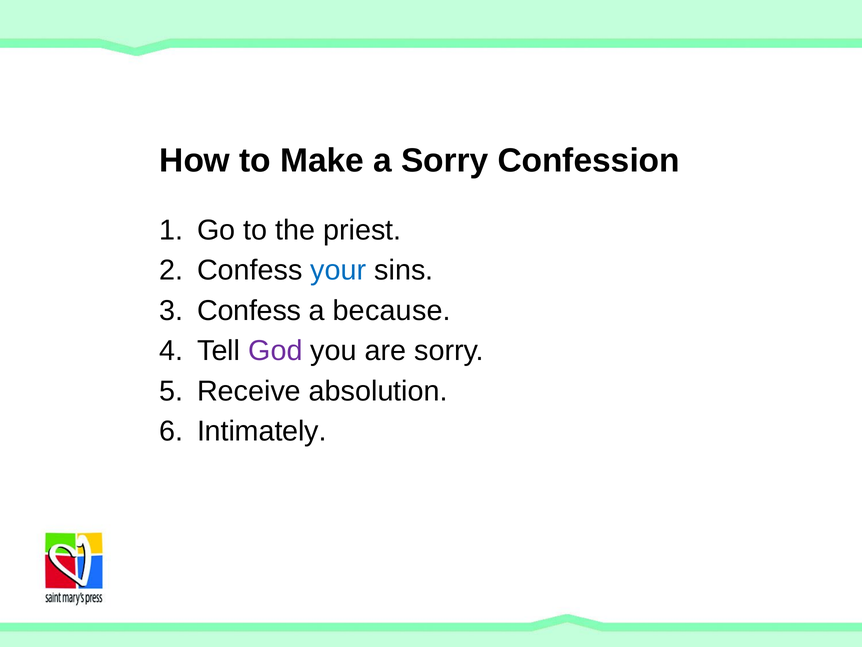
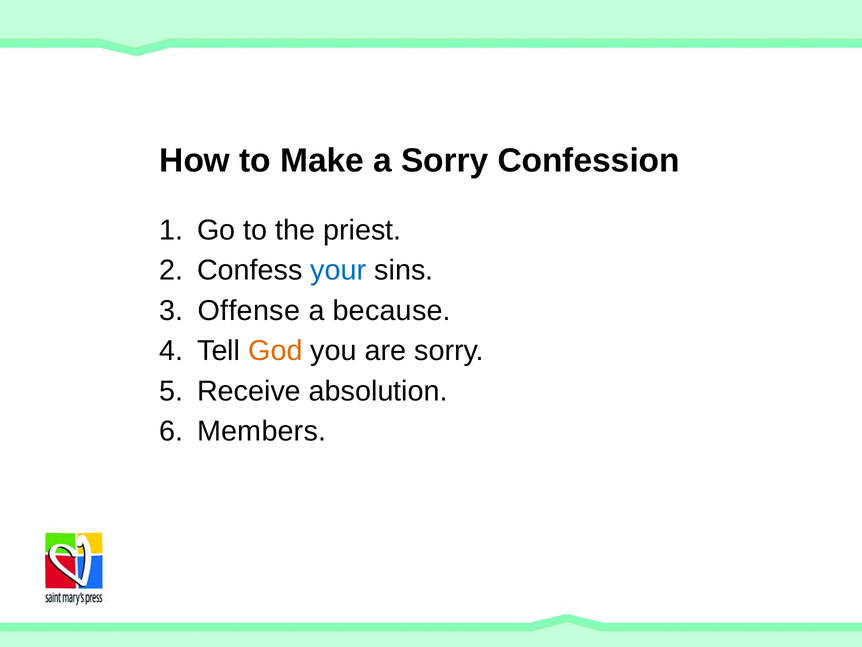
Confess at (249, 310): Confess -> Offense
God colour: purple -> orange
Intimately: Intimately -> Members
